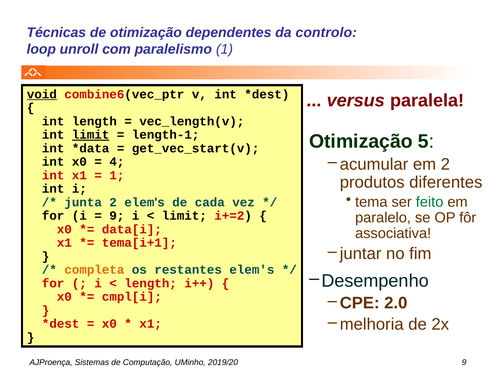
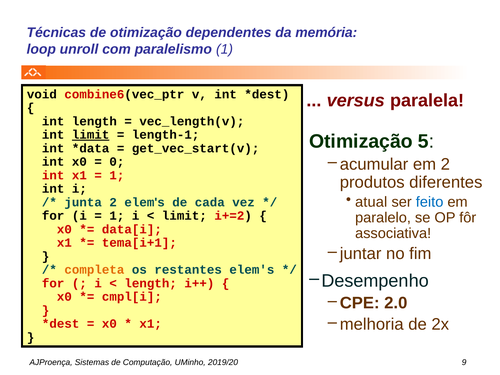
controlo: controlo -> memória
void underline: present -> none
4: 4 -> 0
tema: tema -> atual
feito colour: green -> blue
9 at (117, 216): 9 -> 1
